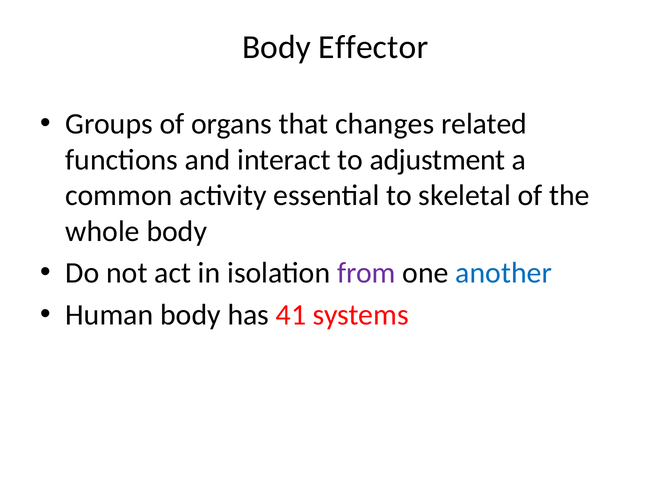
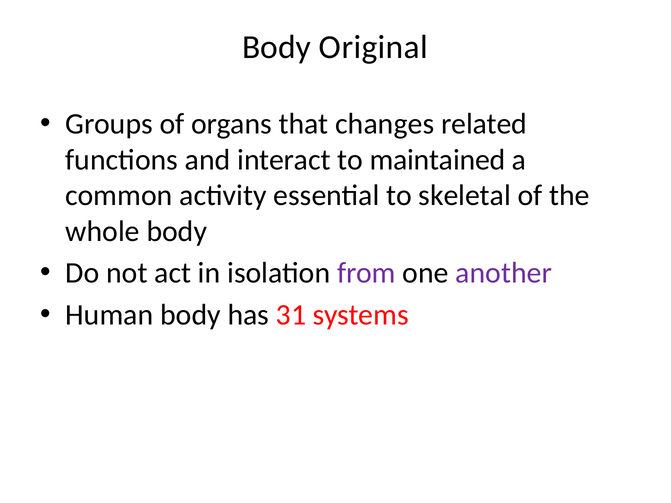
Effector: Effector -> Original
adjustment: adjustment -> maintained
another colour: blue -> purple
41: 41 -> 31
